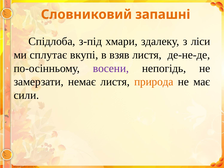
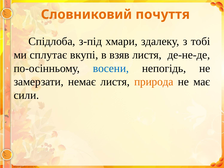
запашні: запашні -> почуття
ліси: ліси -> тобі
восени colour: purple -> blue
